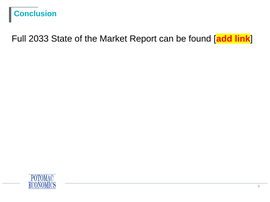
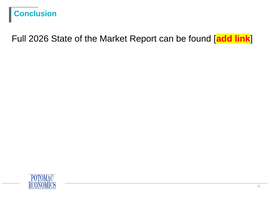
2033: 2033 -> 2026
